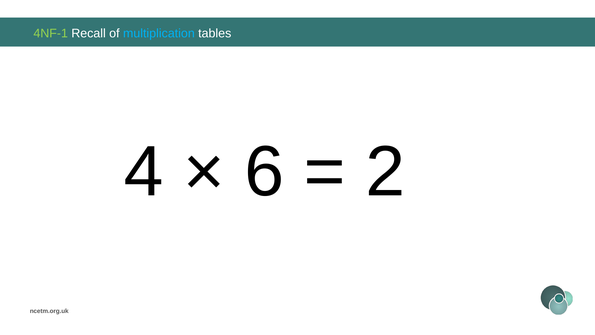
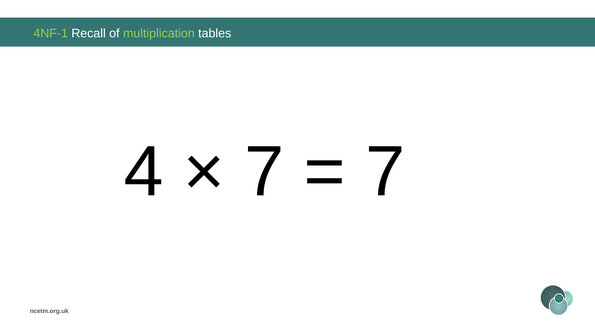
multiplication colour: light blue -> light green
6 at (264, 172): 6 -> 7
2 at (385, 172): 2 -> 7
